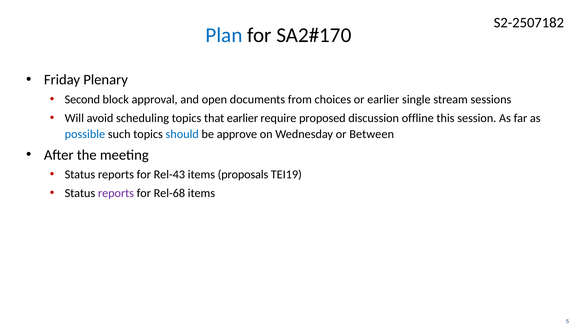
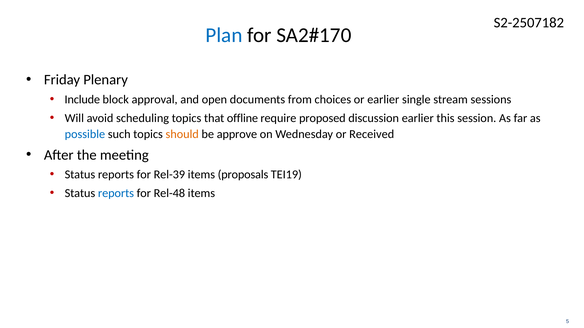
Second: Second -> Include
that earlier: earlier -> offline
discussion offline: offline -> earlier
should colour: blue -> orange
Between: Between -> Received
Rel-43: Rel-43 -> Rel-39
reports at (116, 193) colour: purple -> blue
Rel-68: Rel-68 -> Rel-48
